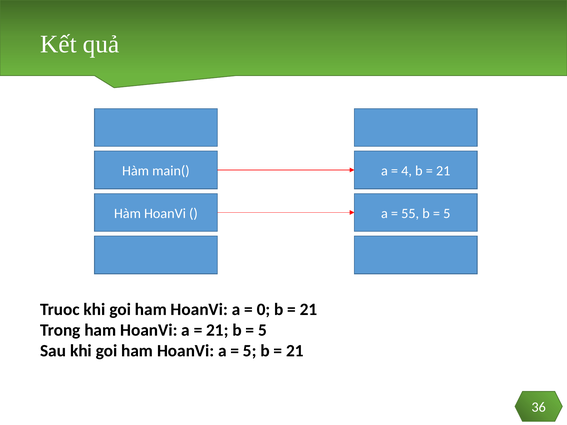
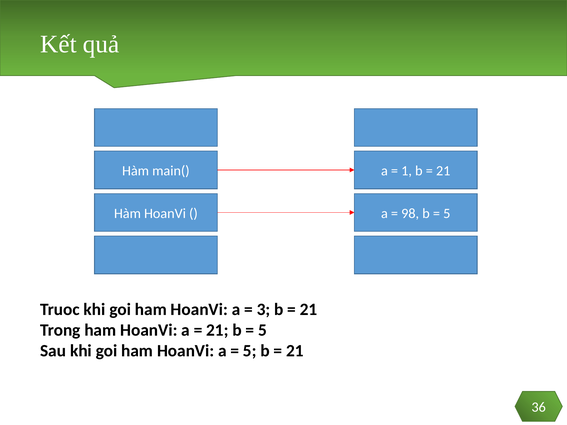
4: 4 -> 1
55: 55 -> 98
0: 0 -> 3
